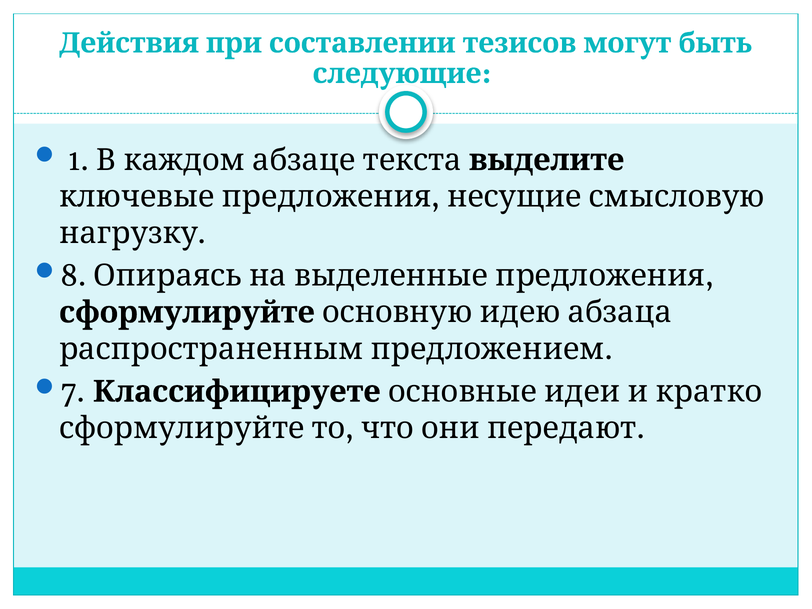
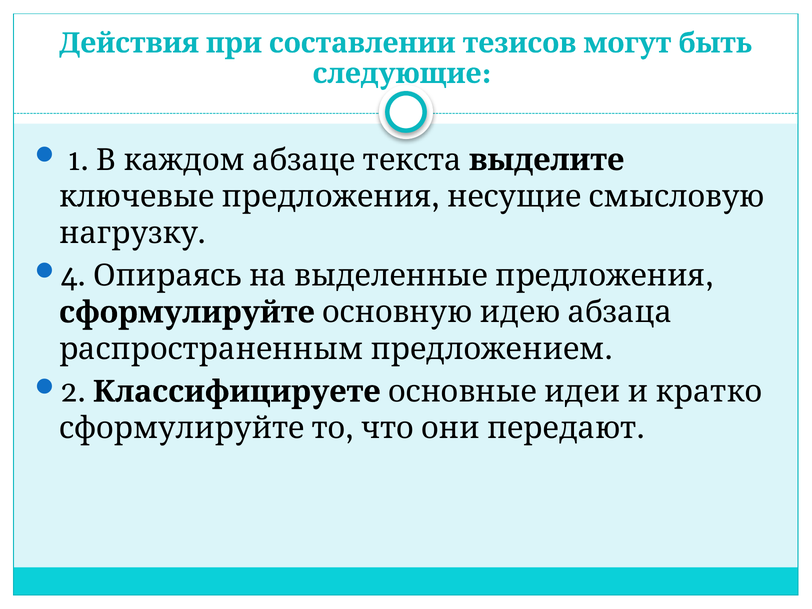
8: 8 -> 4
7: 7 -> 2
